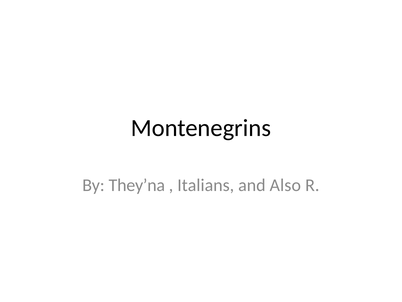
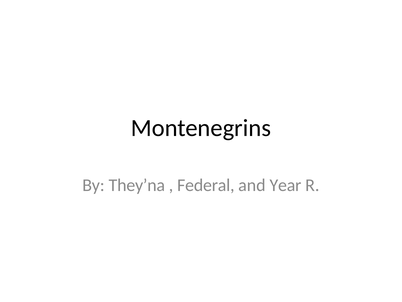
Italians: Italians -> Federal
Also: Also -> Year
